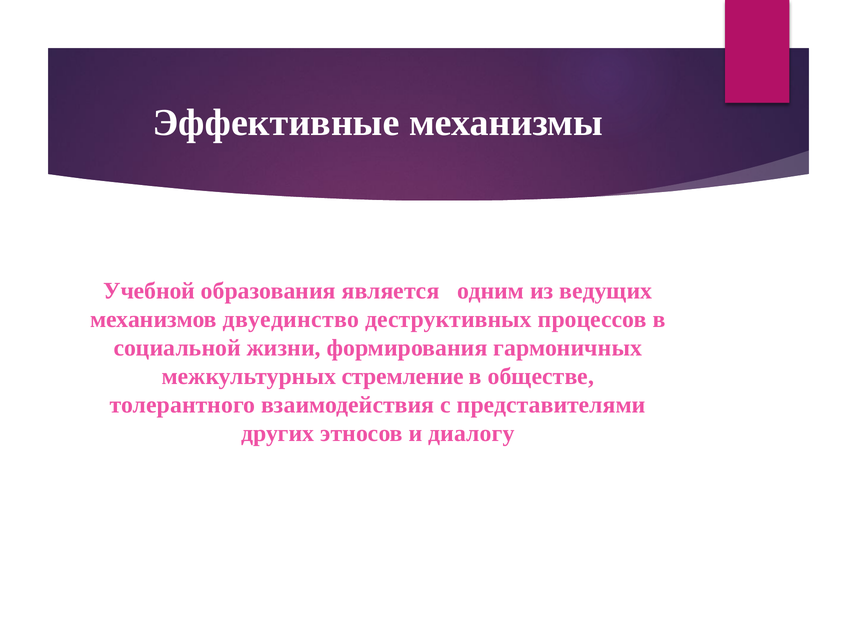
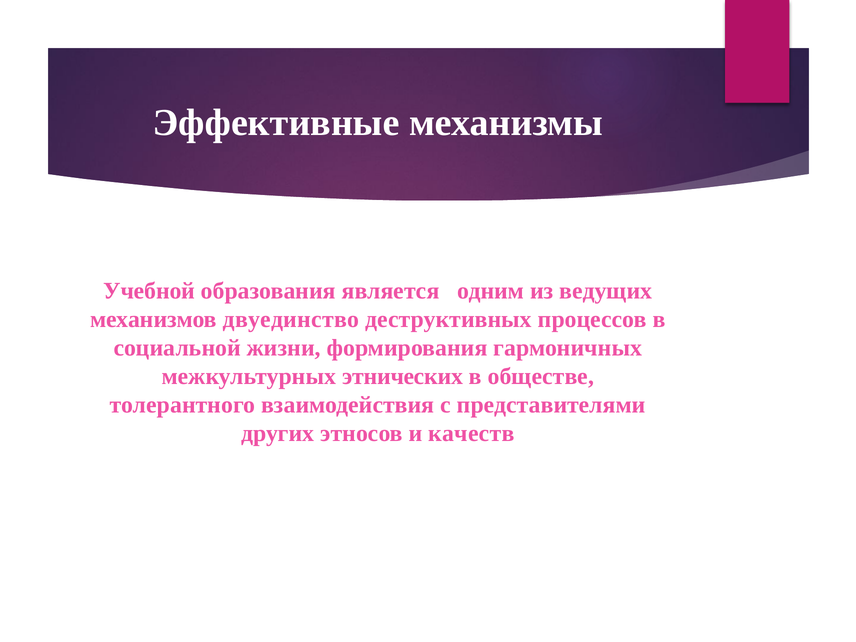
стремление: стремление -> этнических
диалогу: диалогу -> качеств
